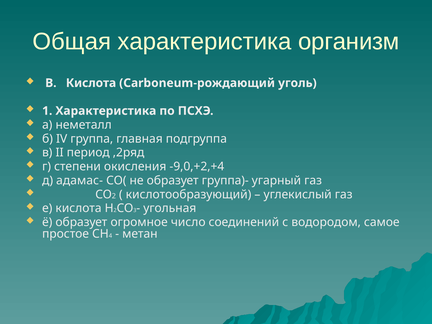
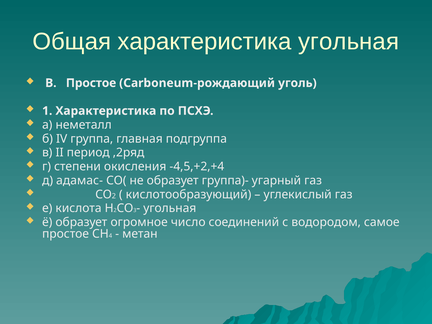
характеристика организм: организм -> угольная
В Кислота: Кислота -> Простое
-9,0,+2,+4: -9,0,+2,+4 -> -4,5,+2,+4
